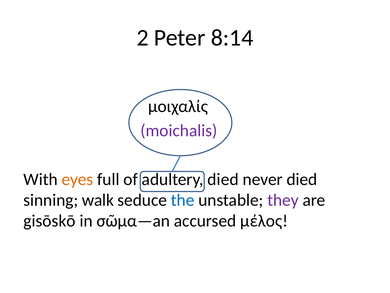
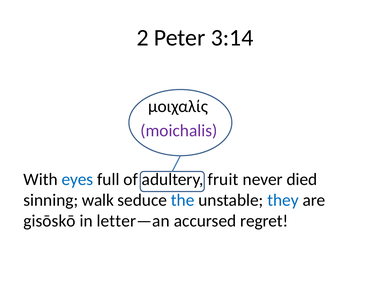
8:14: 8:14 -> 3:14
eyes colour: orange -> blue
adultery died: died -> fruit
they colour: purple -> blue
σῶμα—an: σῶμα—an -> letter—an
μέλος: μέλος -> regret
